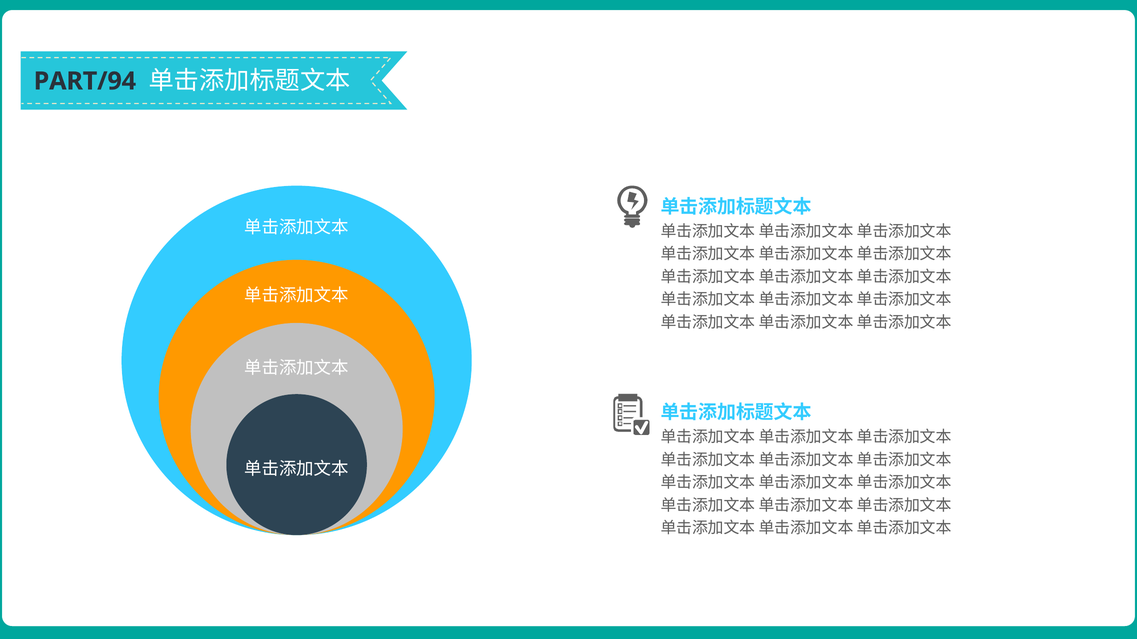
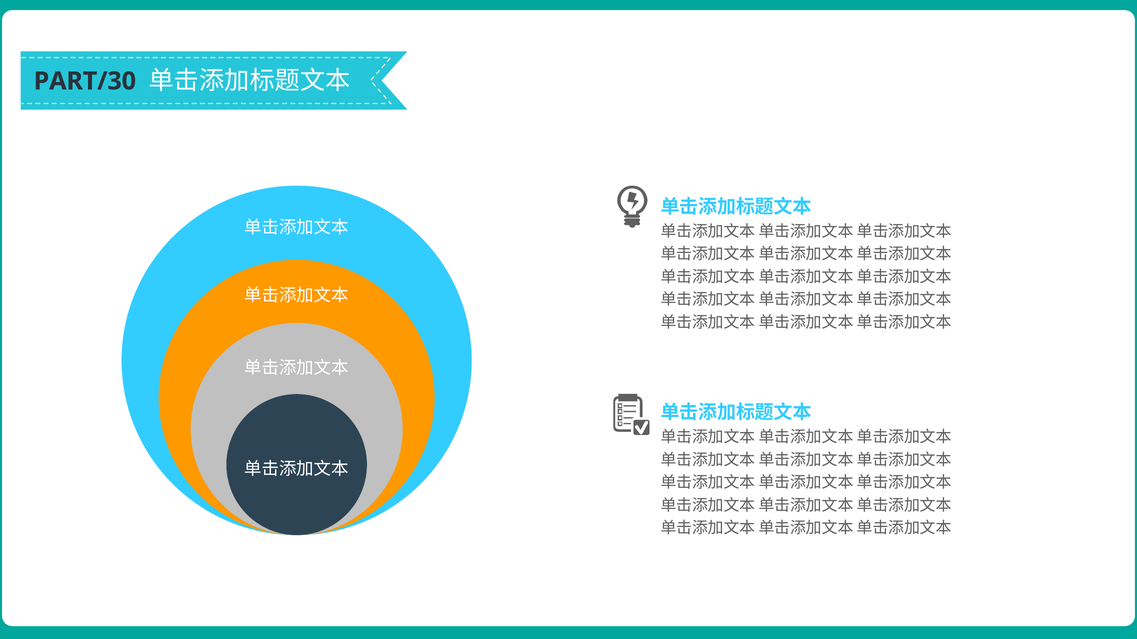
PART/94: PART/94 -> PART/30
